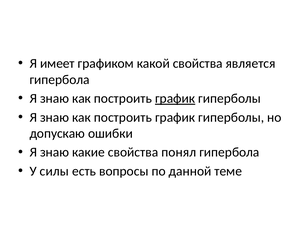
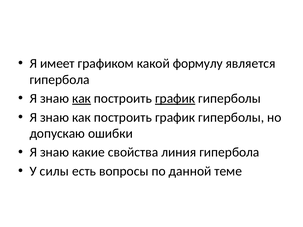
какой свойства: свойства -> формулу
как at (82, 99) underline: none -> present
понял: понял -> линия
